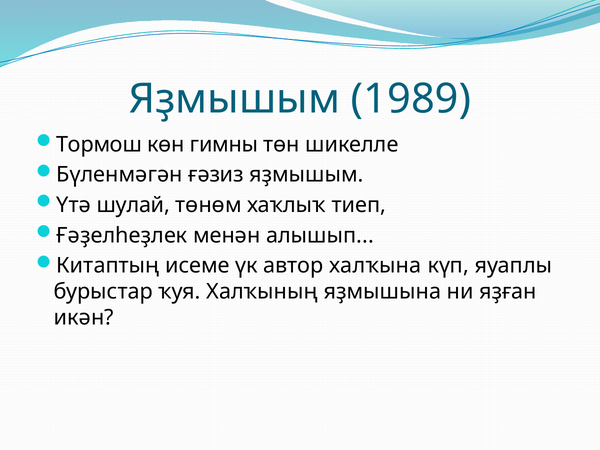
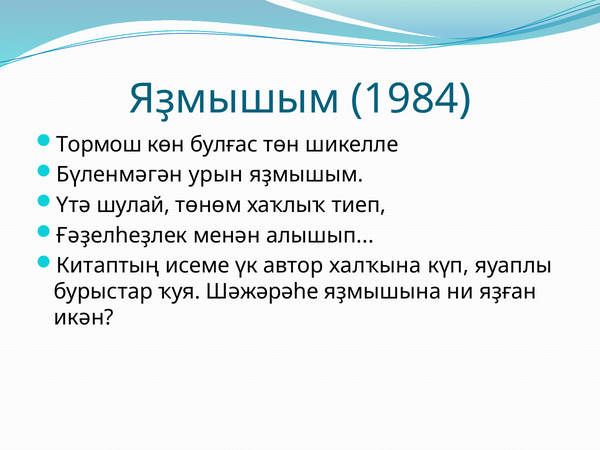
1989: 1989 -> 1984
гимны: гимны -> булғас
ғәзиз: ғәзиз -> урын
Халҡының: Халҡының -> Шәжәрәһе
